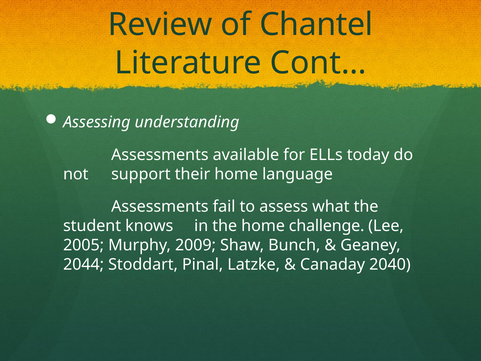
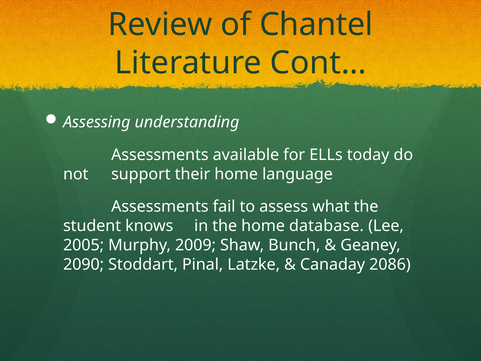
challenge: challenge -> database
2044: 2044 -> 2090
2040: 2040 -> 2086
